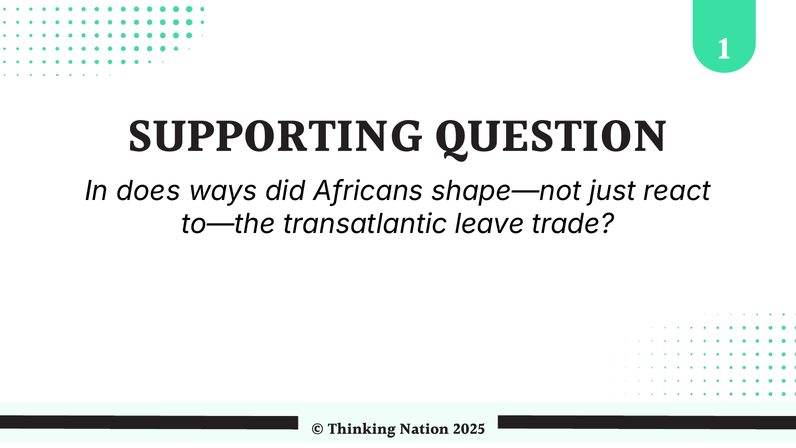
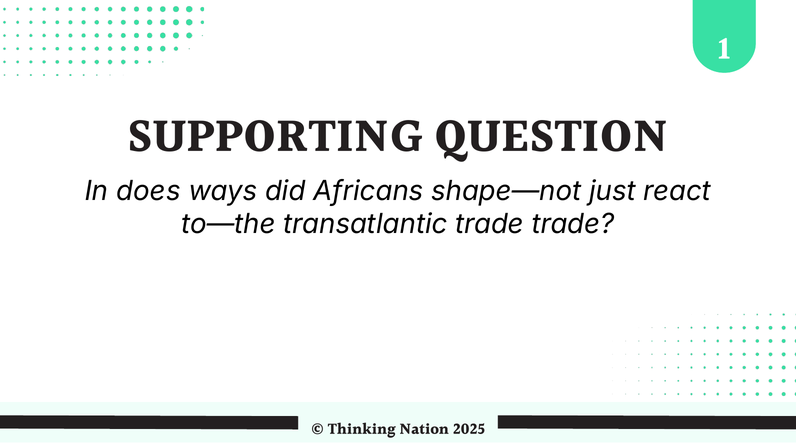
transatlantic leave: leave -> trade
